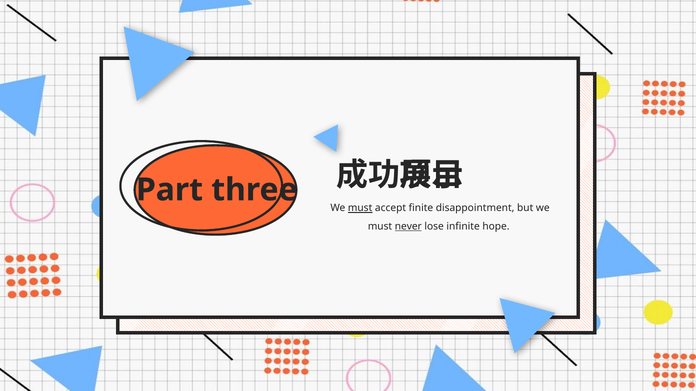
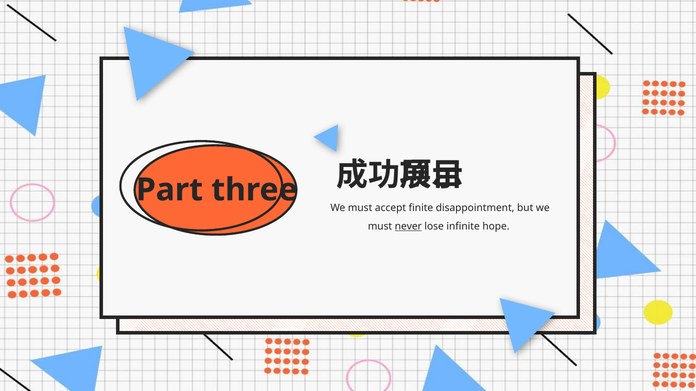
must at (360, 208) underline: present -> none
